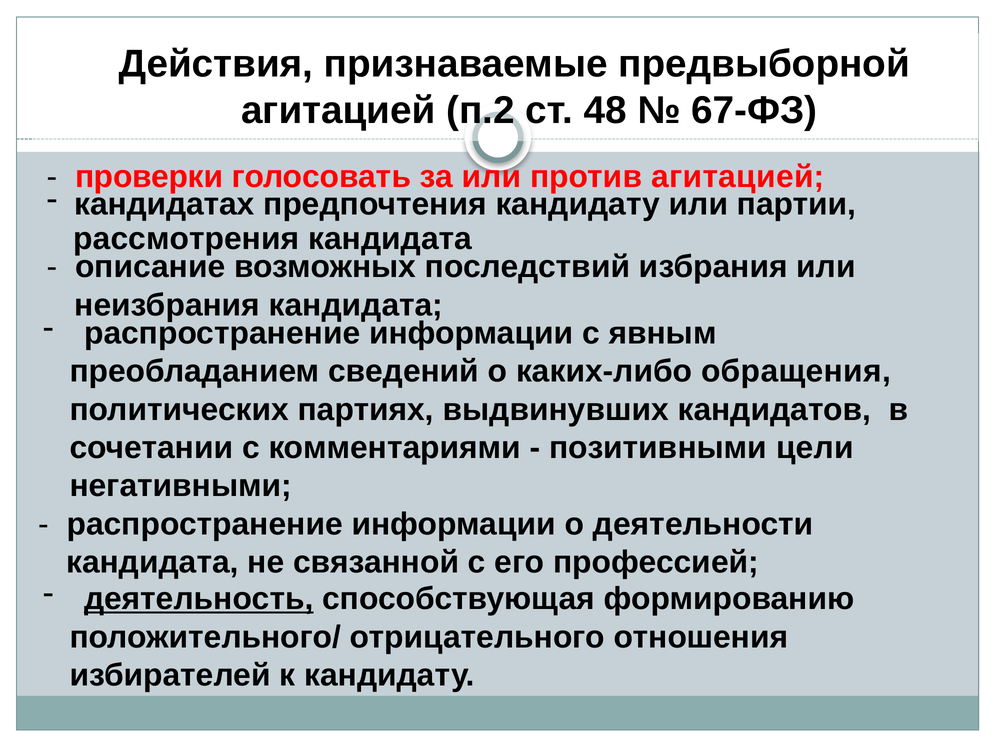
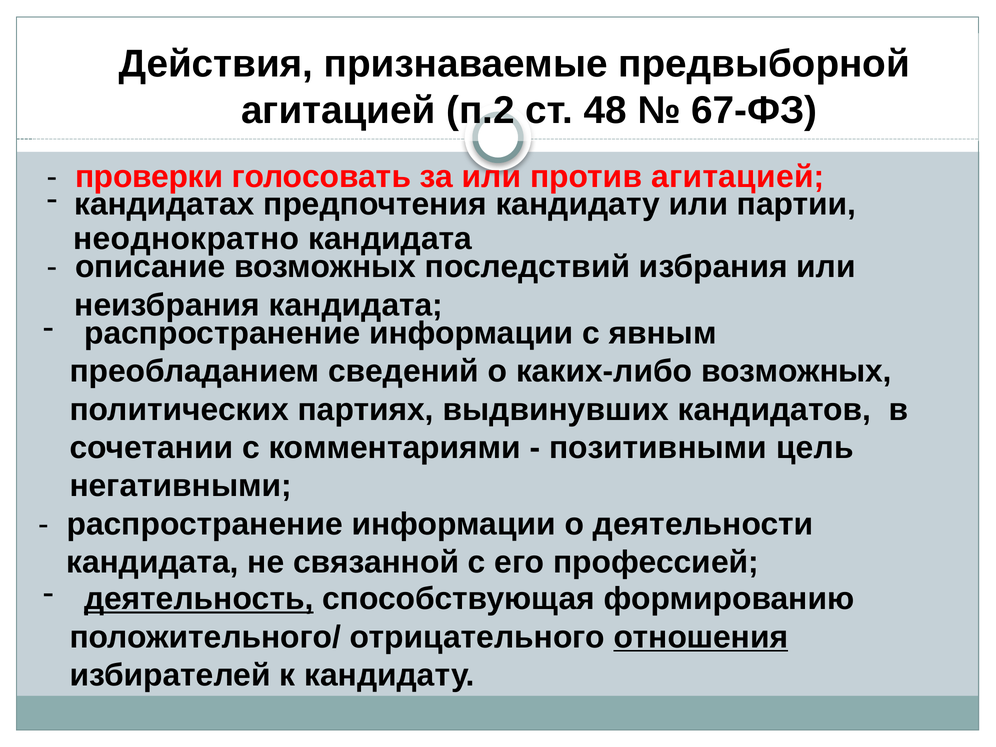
рассмотрения: рассмотрения -> неоднократно
каких-либо обращения: обращения -> возможных
цели: цели -> цель
отношения underline: none -> present
